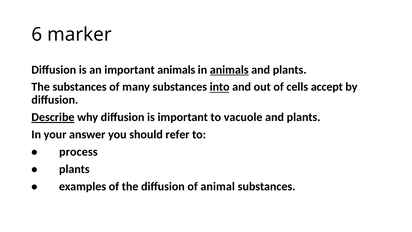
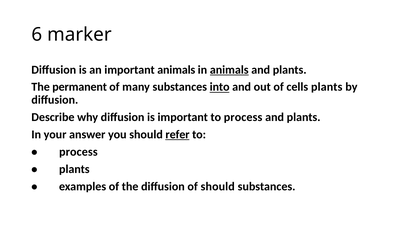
The substances: substances -> permanent
cells accept: accept -> plants
Describe underline: present -> none
to vacuole: vacuole -> process
refer underline: none -> present
of animal: animal -> should
